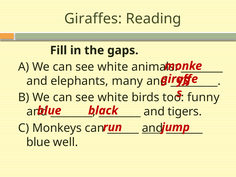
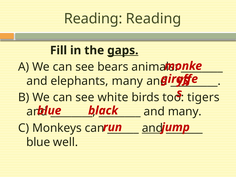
Giraffes at (93, 19): Giraffes -> Reading
gaps underline: none -> present
white at (113, 67): white -> bears
funny: funny -> tigers
and tigers: tigers -> many
